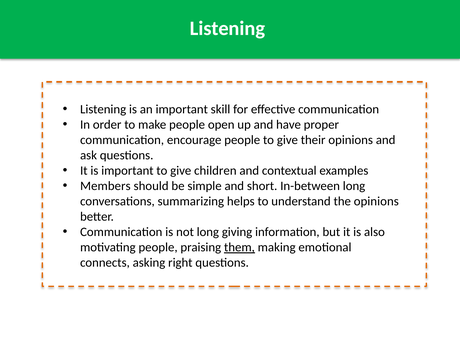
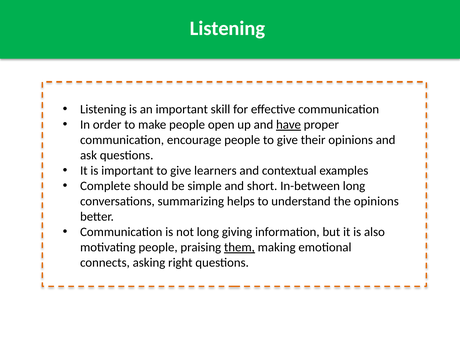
have underline: none -> present
children: children -> learners
Members: Members -> Complete
